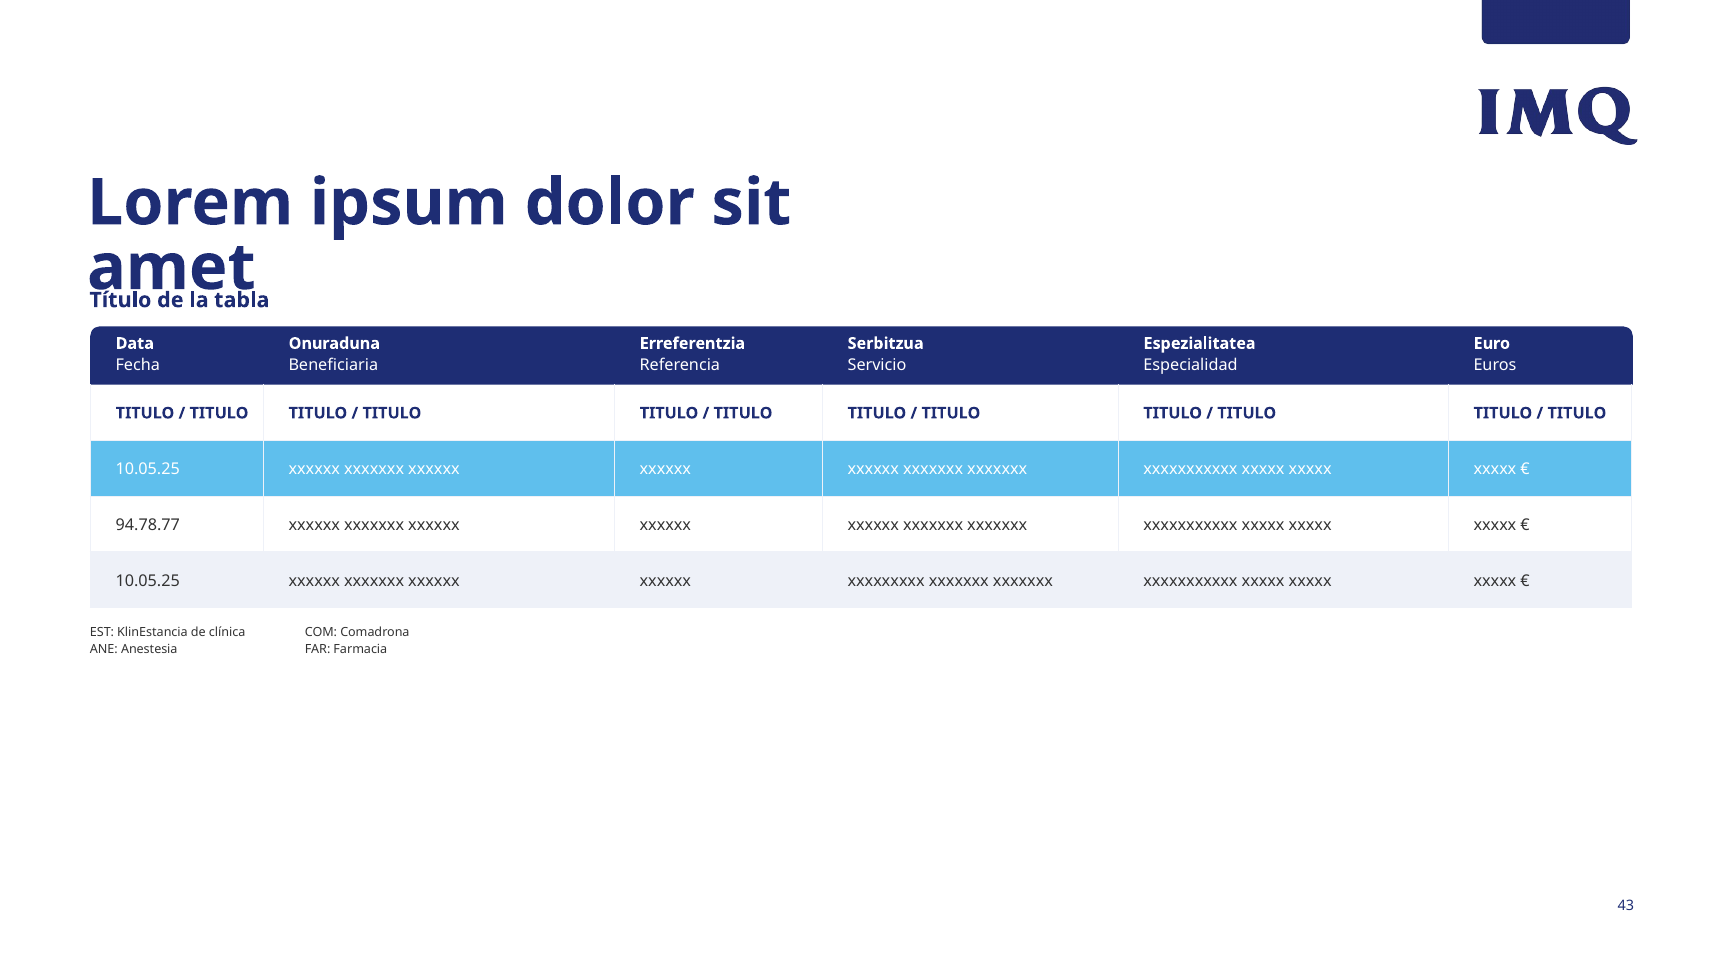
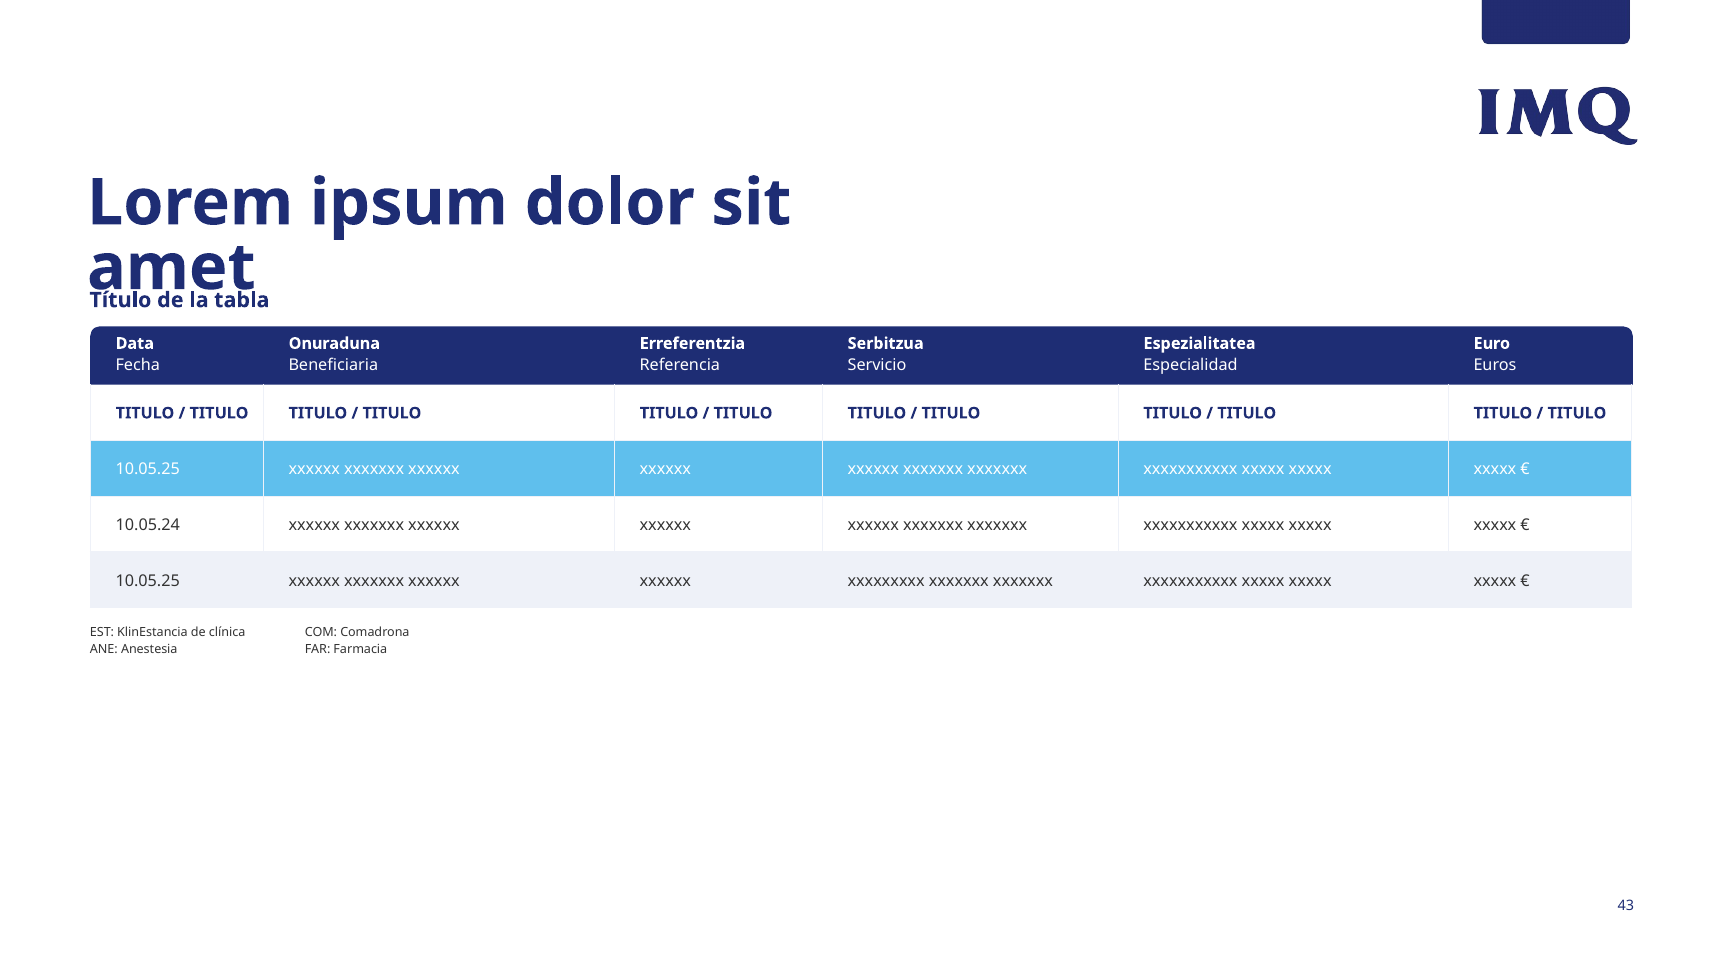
94.78.77: 94.78.77 -> 10.05.24
